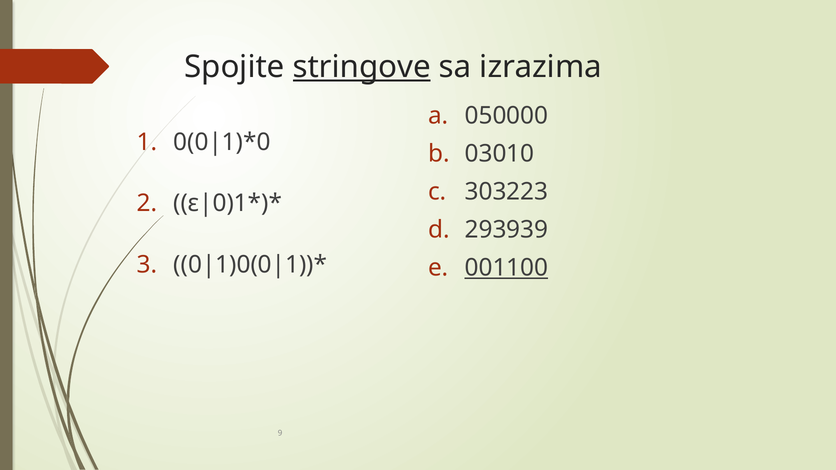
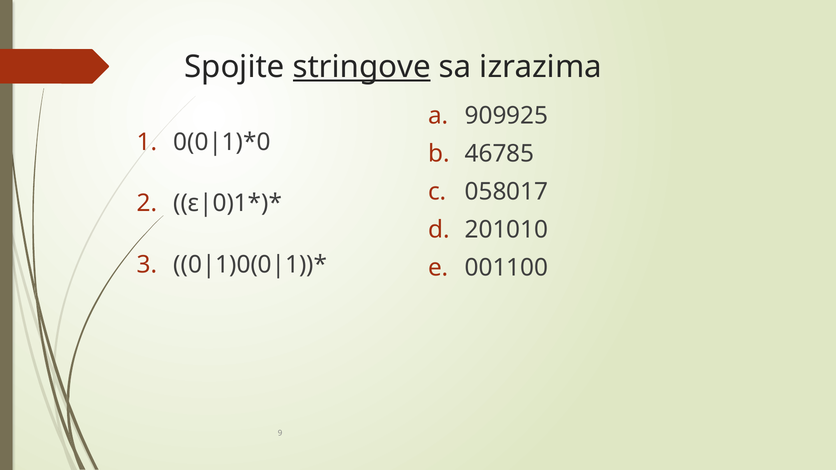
050000: 050000 -> 909925
03010: 03010 -> 46785
303223: 303223 -> 058017
293939: 293939 -> 201010
001100 underline: present -> none
